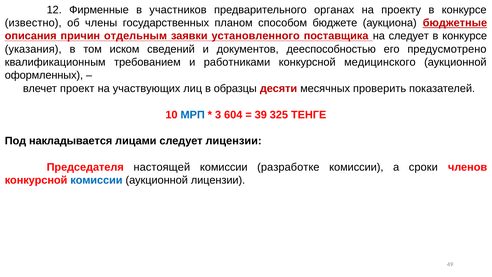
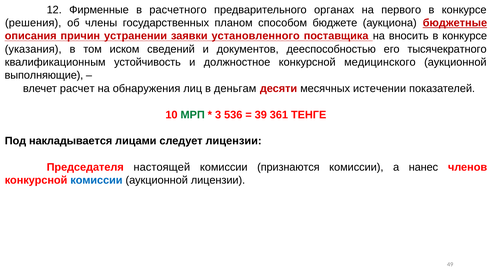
участников: участников -> расчетного
проекту: проекту -> первого
известно: известно -> решения
отдельным: отдельным -> устранении
на следует: следует -> вносить
предусмотрено: предусмотрено -> тысячекратного
требованием: требованием -> устойчивость
работниками: работниками -> должностное
оформленных: оформленных -> выполняющие
проект: проект -> расчет
участвующих: участвующих -> обнаружения
образцы: образцы -> деньгам
проверить: проверить -> истечении
МРП colour: blue -> green
604: 604 -> 536
325: 325 -> 361
разработке: разработке -> признаются
сроки: сроки -> нанес
